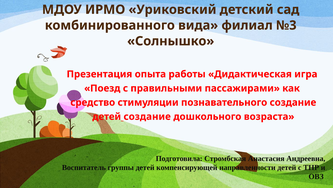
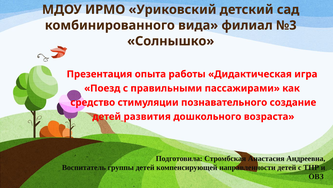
детей создание: создание -> развития
